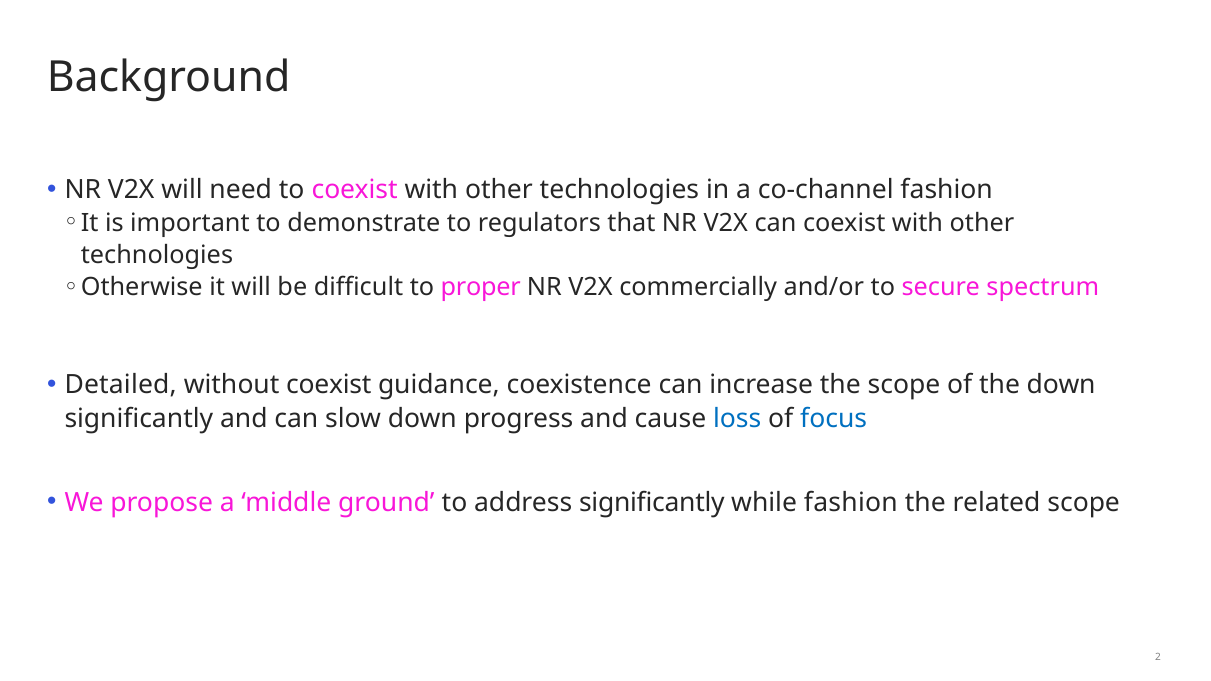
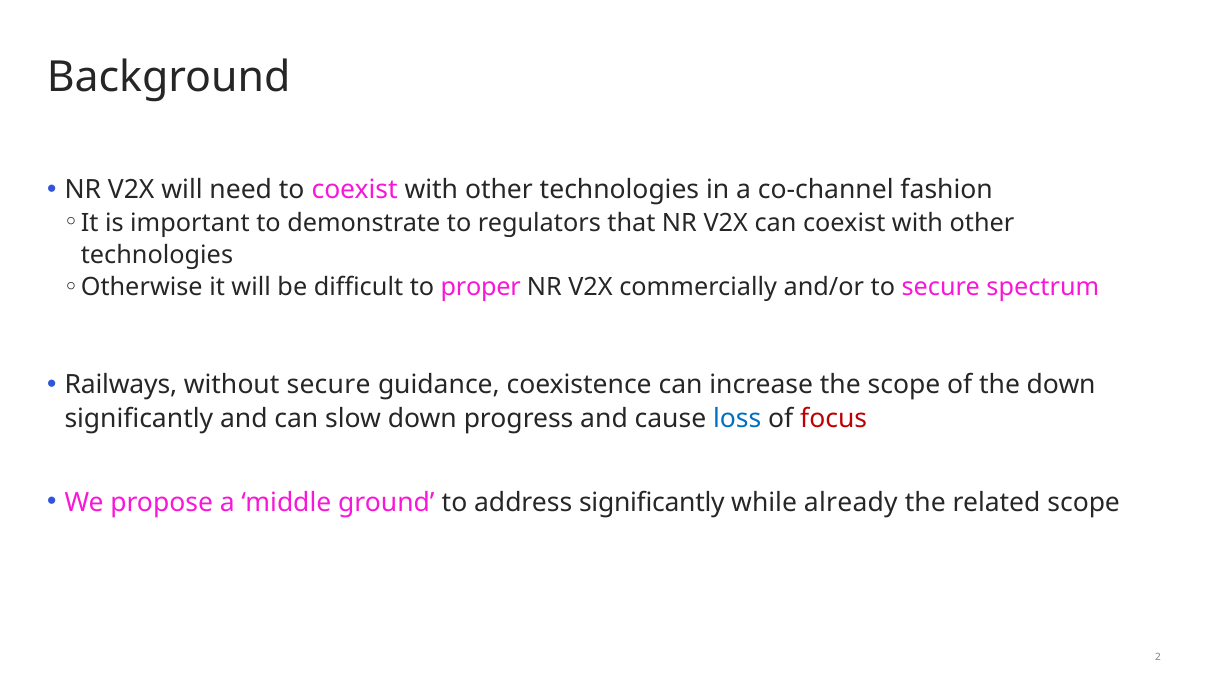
Detailed: Detailed -> Railways
without coexist: coexist -> secure
focus colour: blue -> red
while fashion: fashion -> already
